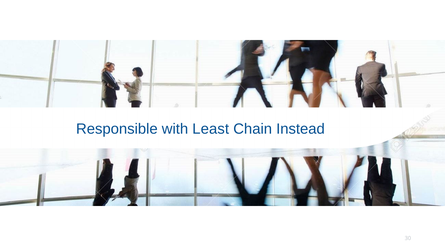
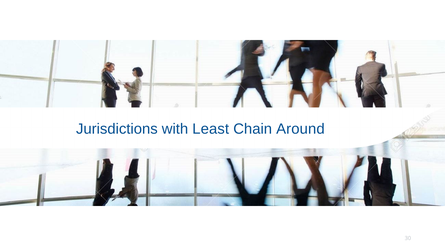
Responsible: Responsible -> Jurisdictions
Instead: Instead -> Around
